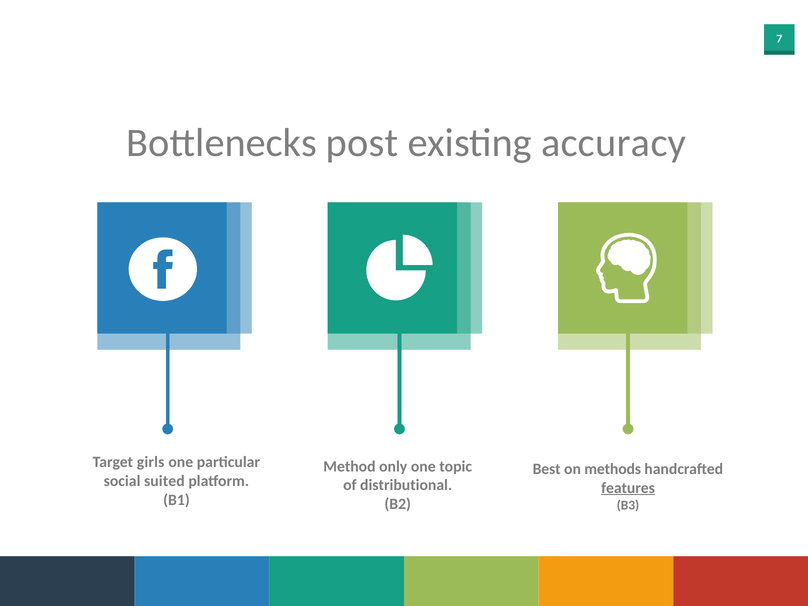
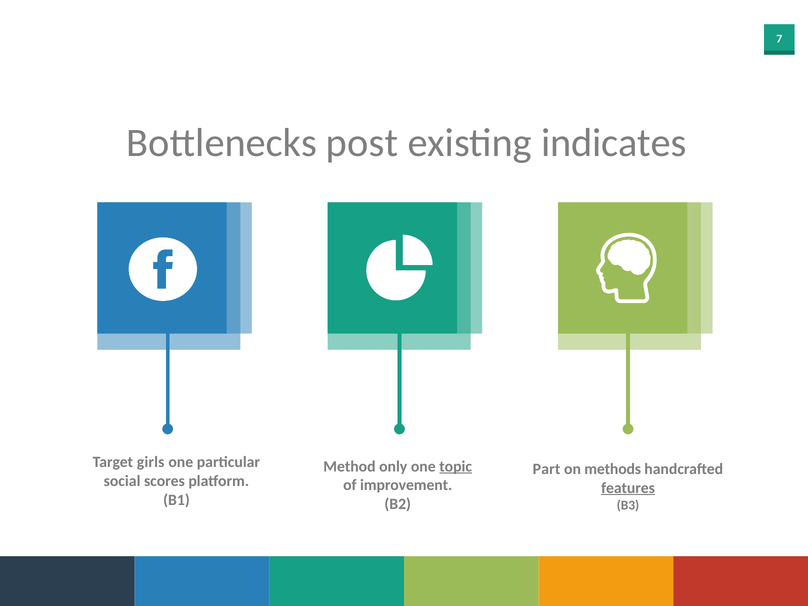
accuracy: accuracy -> indicates
topic underline: none -> present
Best: Best -> Part
suited: suited -> scores
distributional: distributional -> improvement
